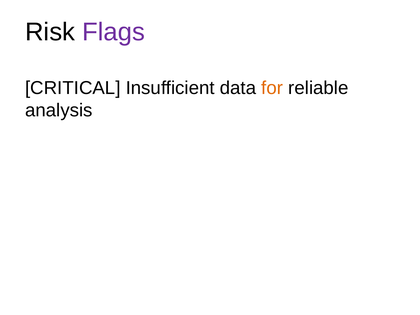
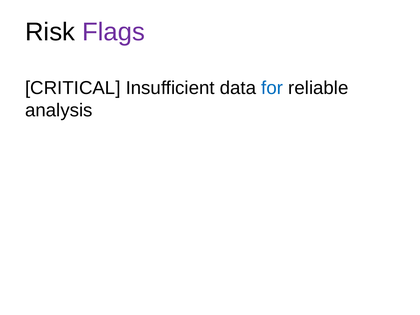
for colour: orange -> blue
